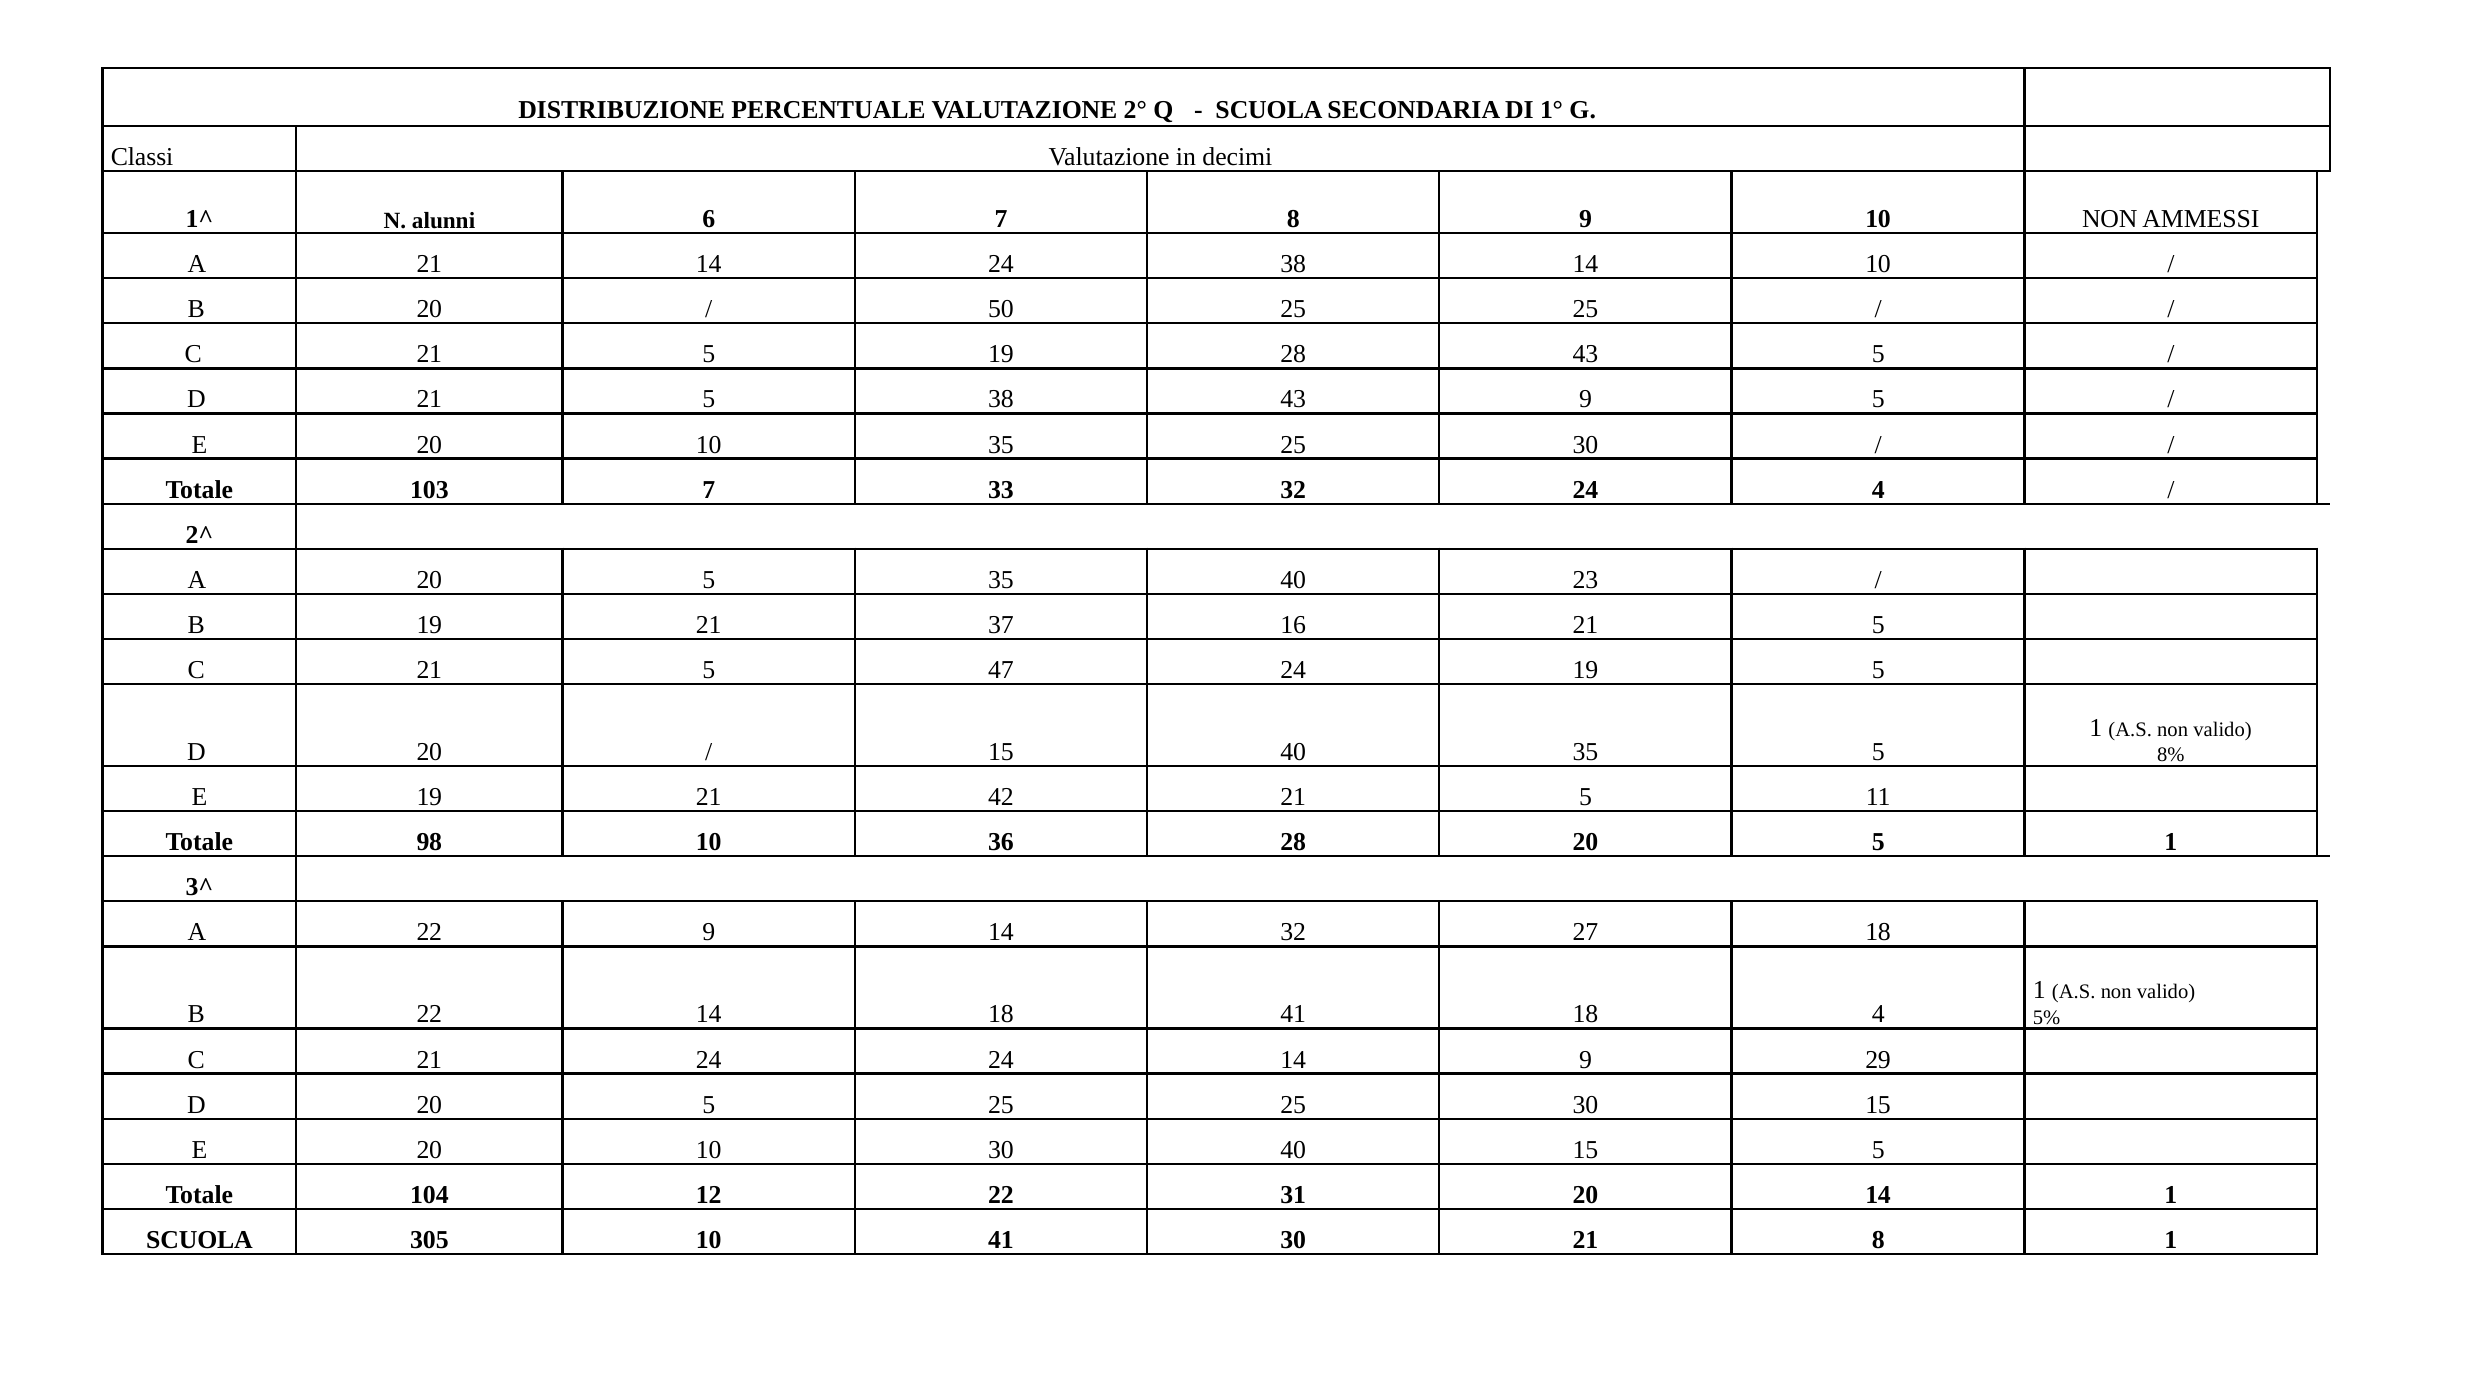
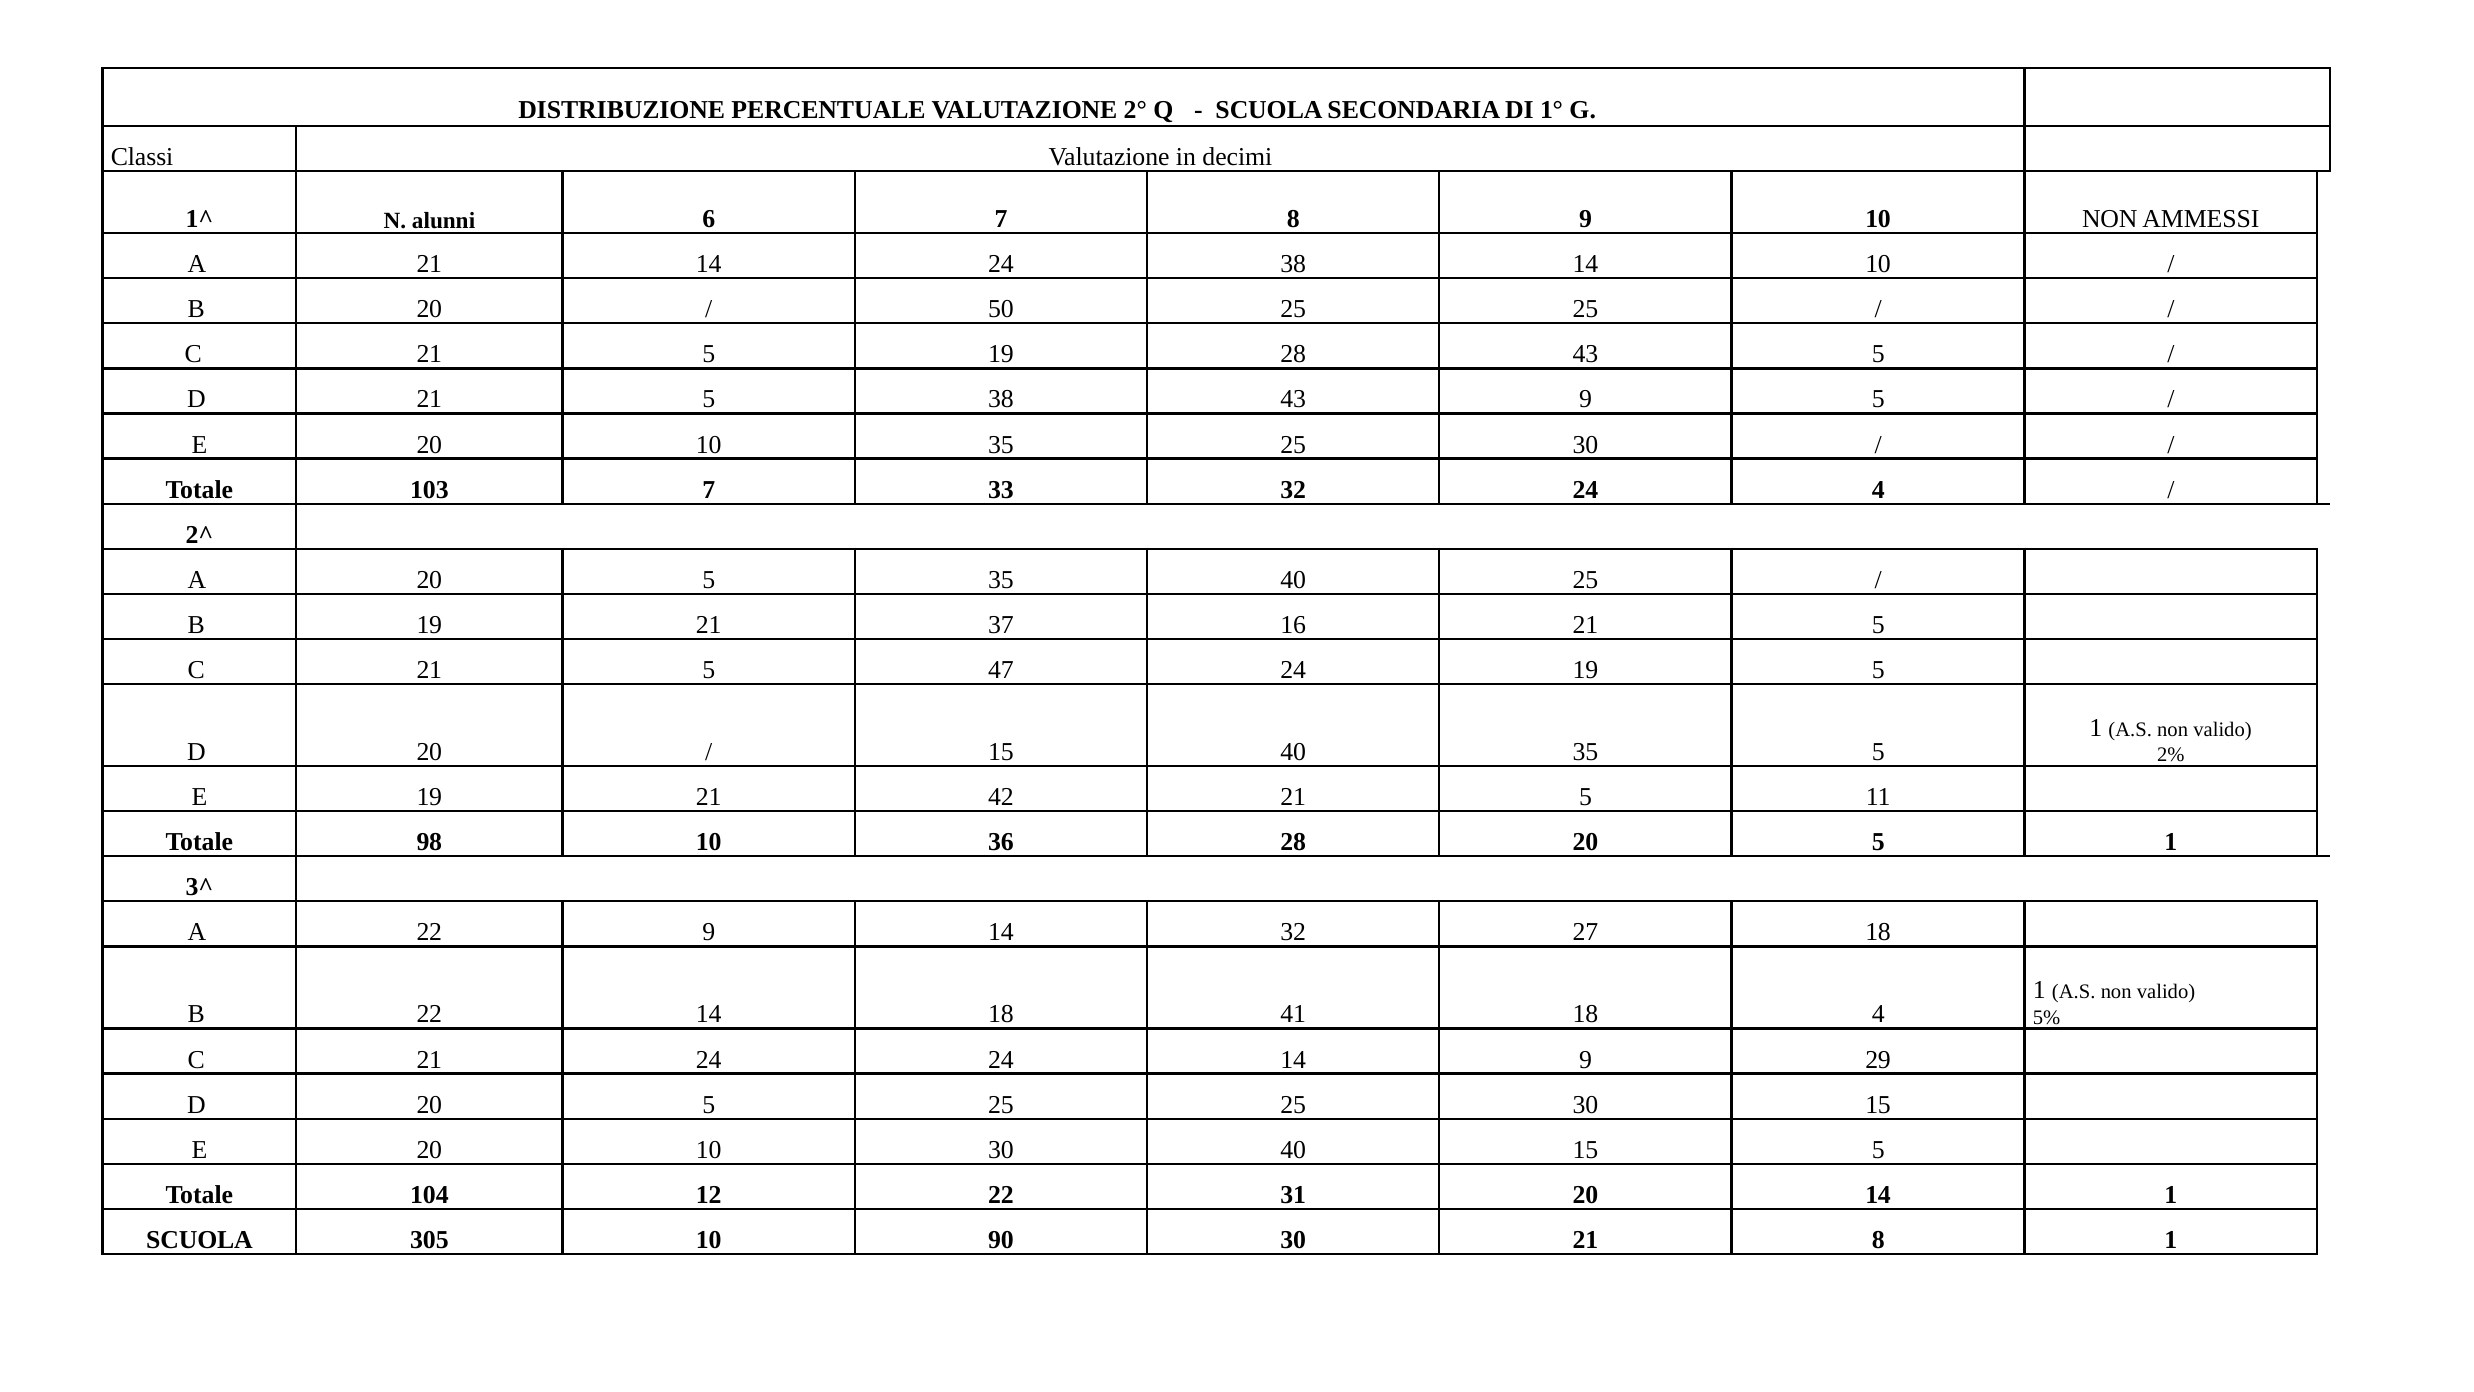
40 23: 23 -> 25
8%: 8% -> 2%
10 41: 41 -> 90
